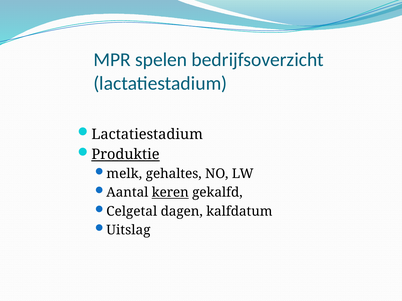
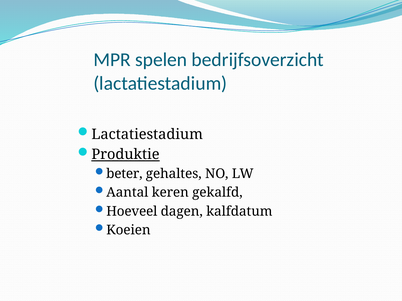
melk: melk -> beter
keren underline: present -> none
Celgetal: Celgetal -> Hoeveel
Uitslag: Uitslag -> Koeien
